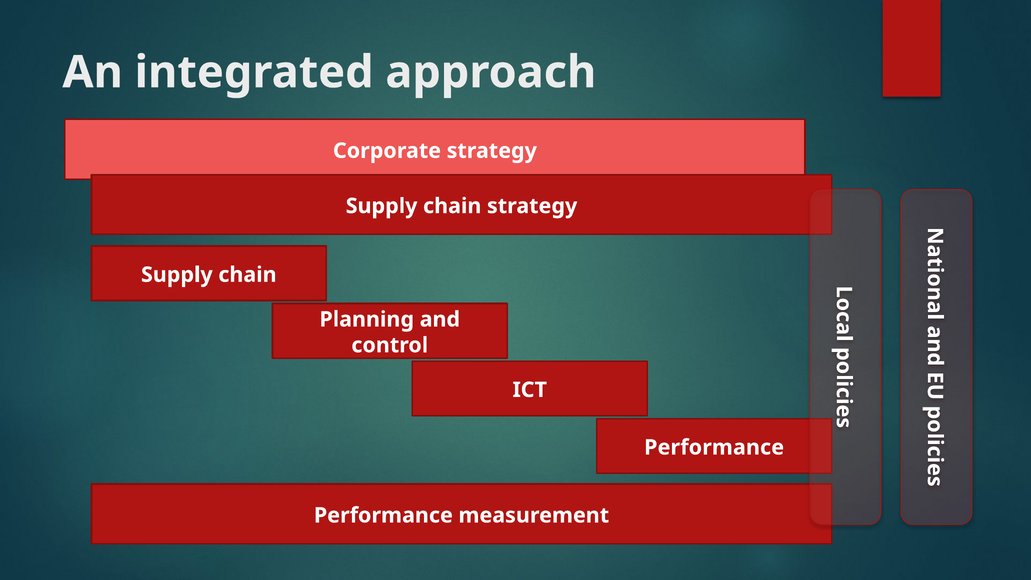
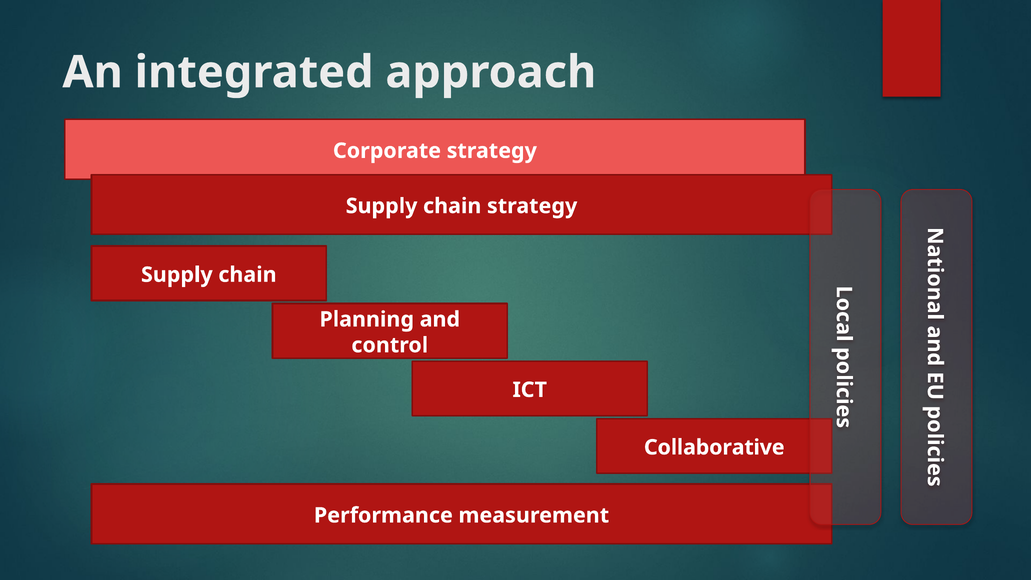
Performance at (714, 447): Performance -> Collaborative
